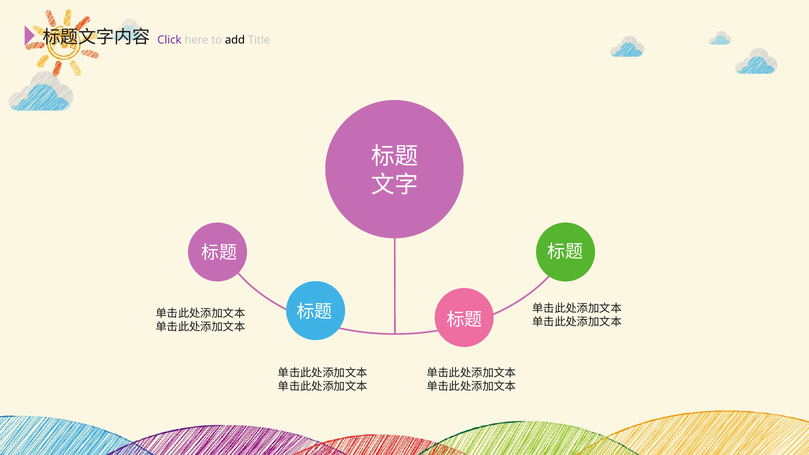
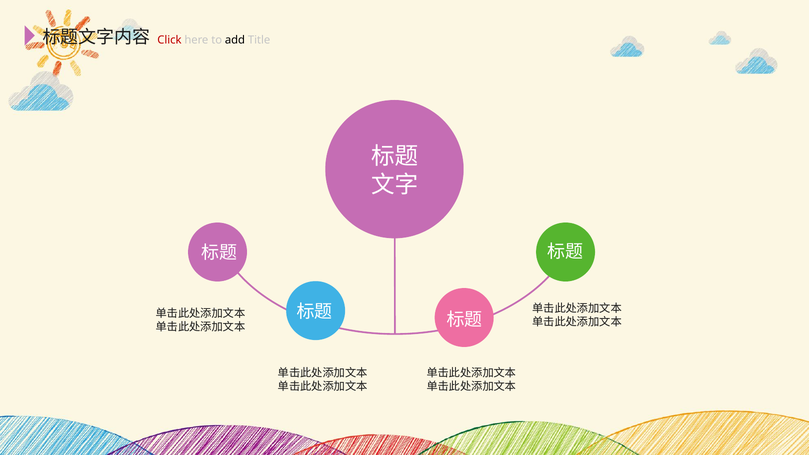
Click colour: purple -> red
